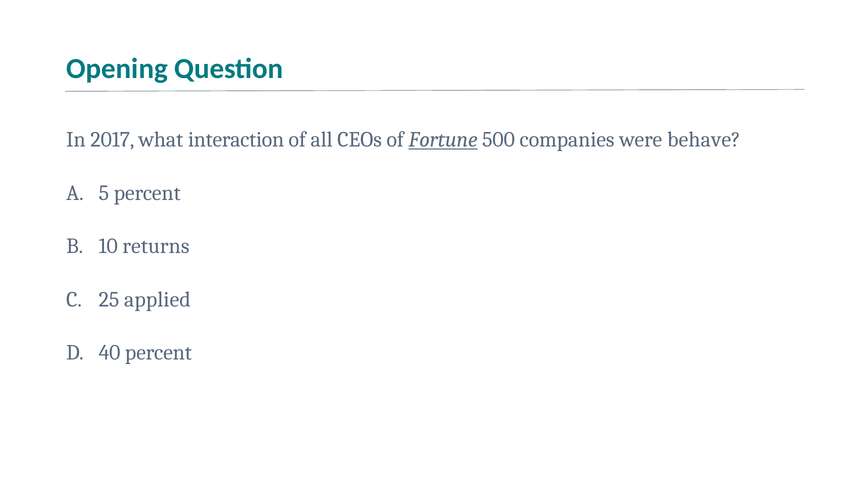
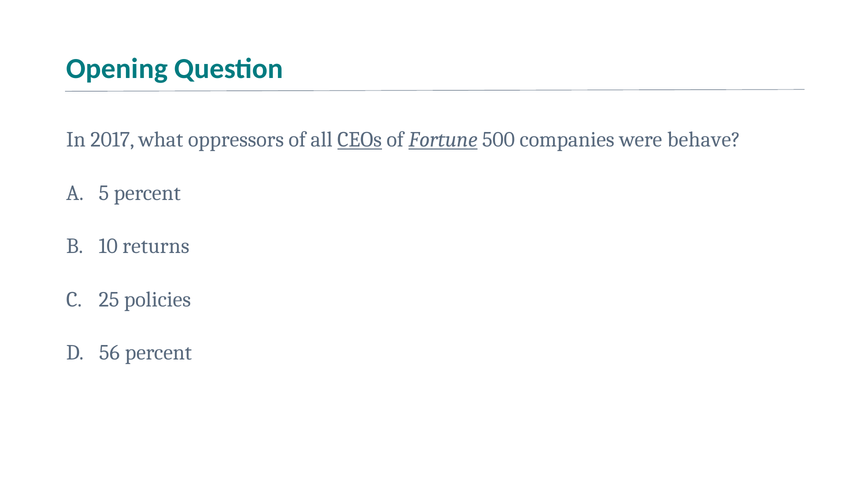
interaction: interaction -> oppressors
CEOs underline: none -> present
applied: applied -> policies
40: 40 -> 56
